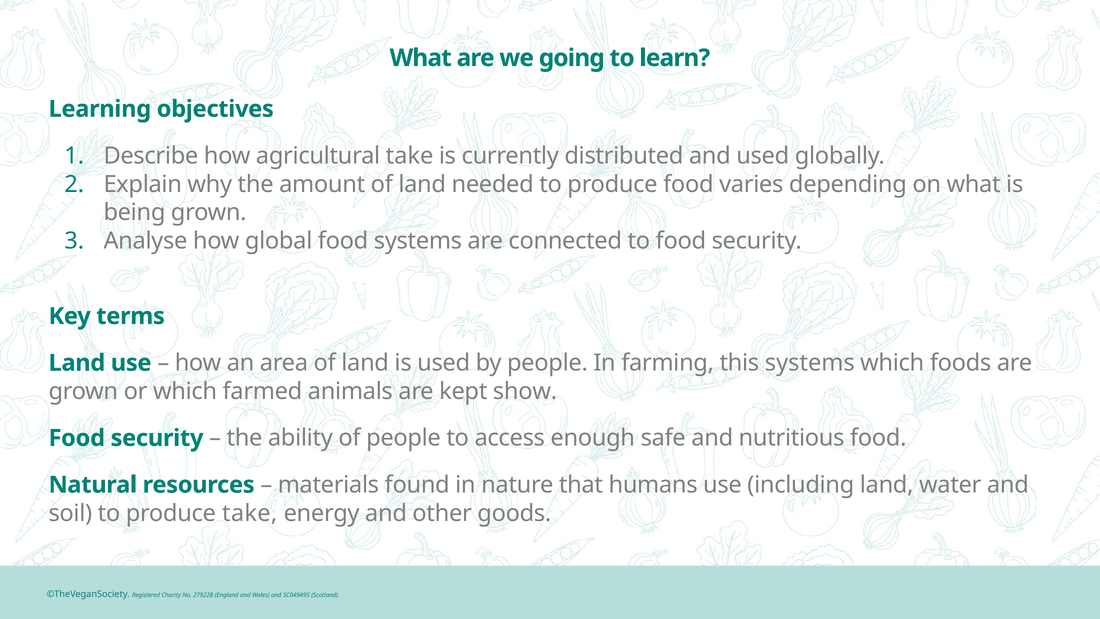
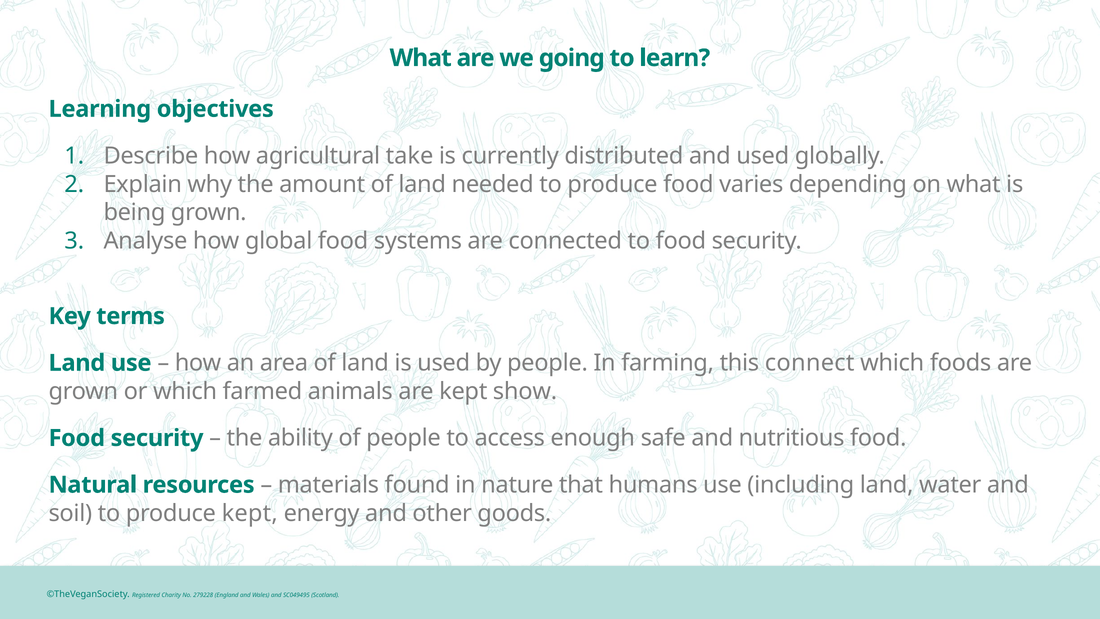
this systems: systems -> connect
produce take: take -> kept
